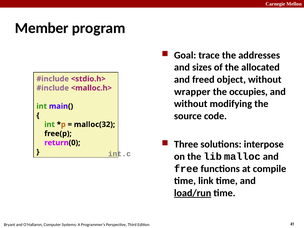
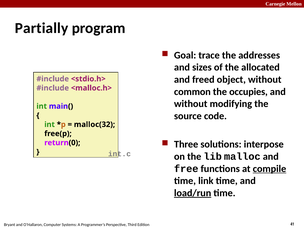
Member: Member -> Partially
wrapper: wrapper -> common
compile underline: none -> present
